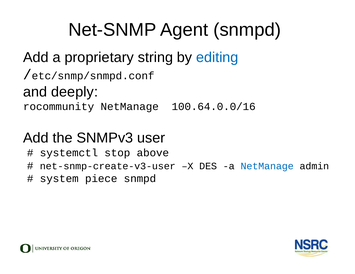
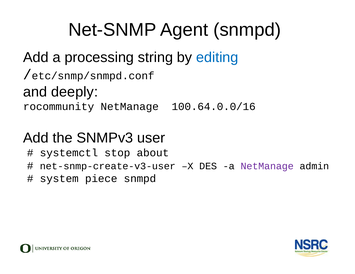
proprietary: proprietary -> processing
above: above -> about
NetManage at (267, 166) colour: blue -> purple
